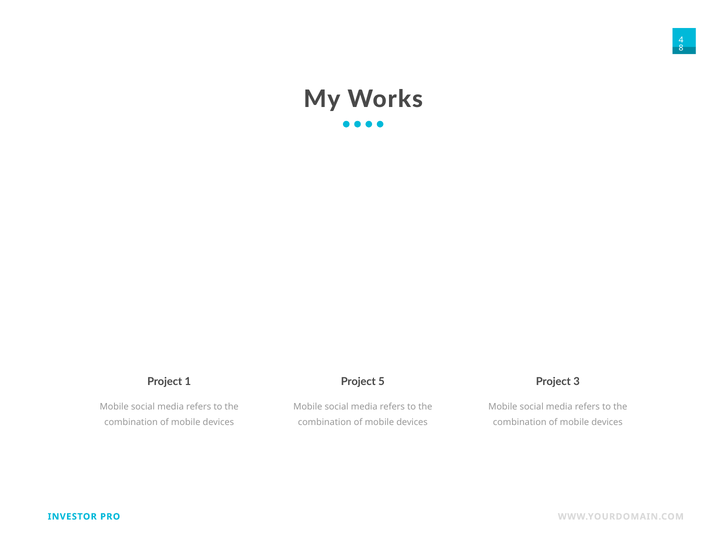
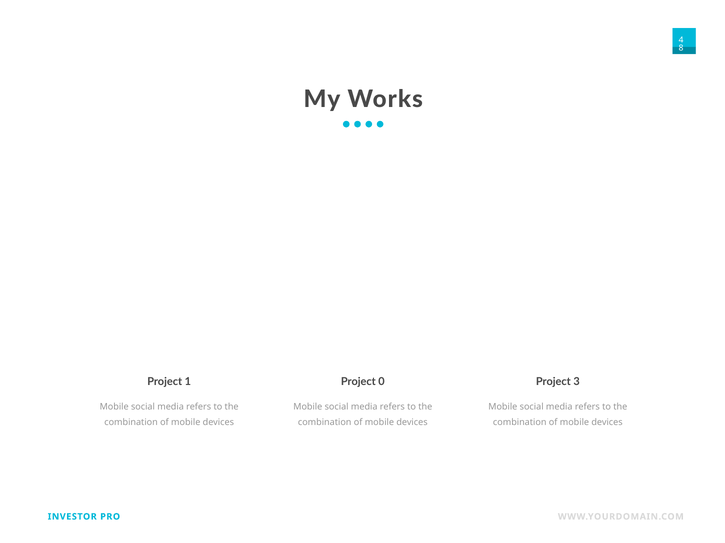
5: 5 -> 0
